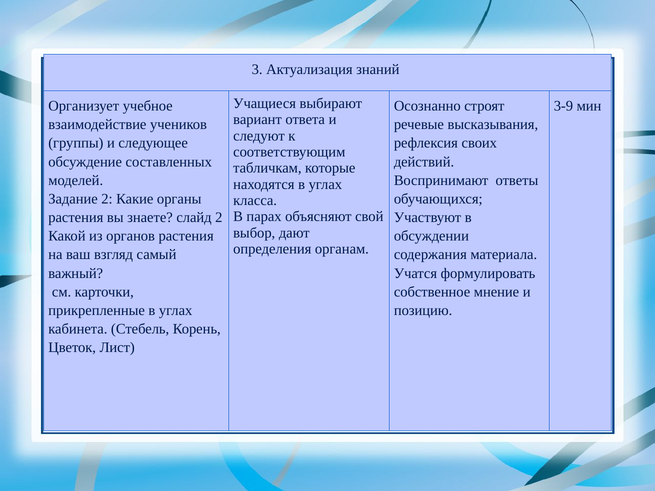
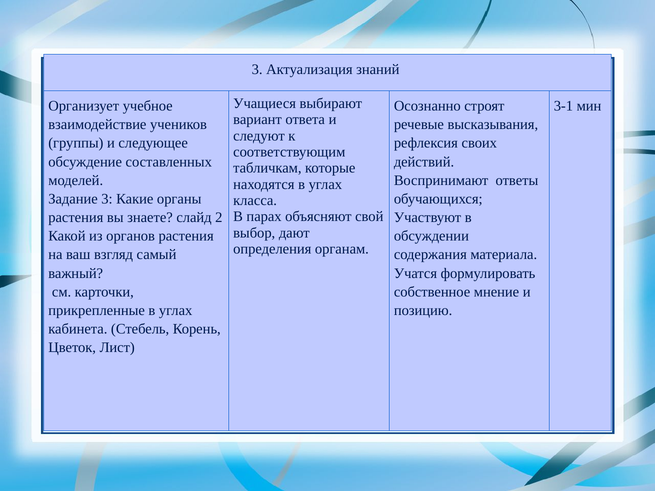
3-9: 3-9 -> 3-1
Задание 2: 2 -> 3
